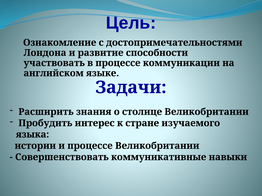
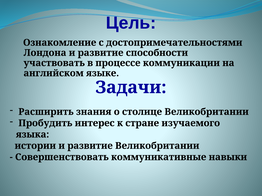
истории и процессе: процессе -> развитие
